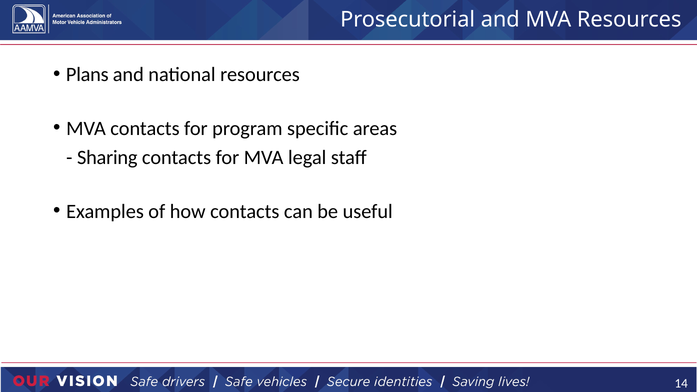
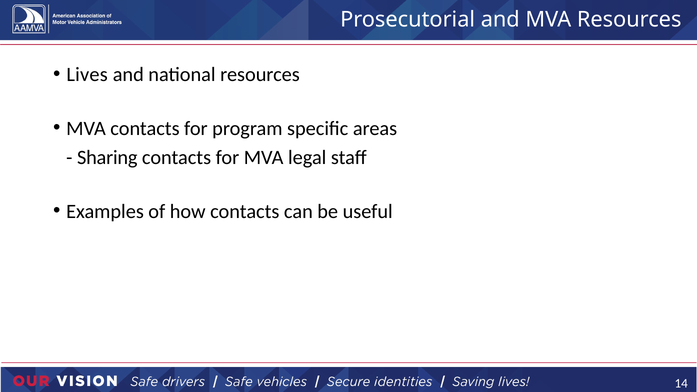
Plans: Plans -> Lives
